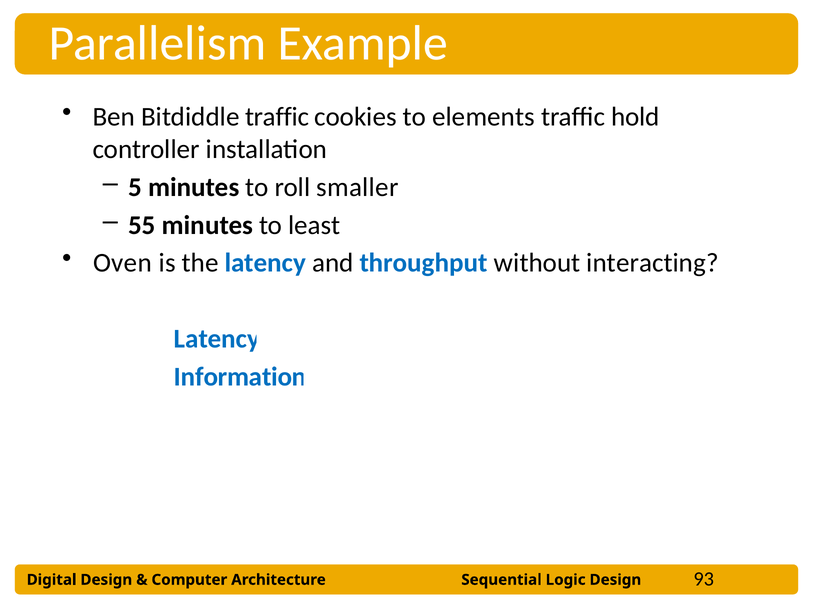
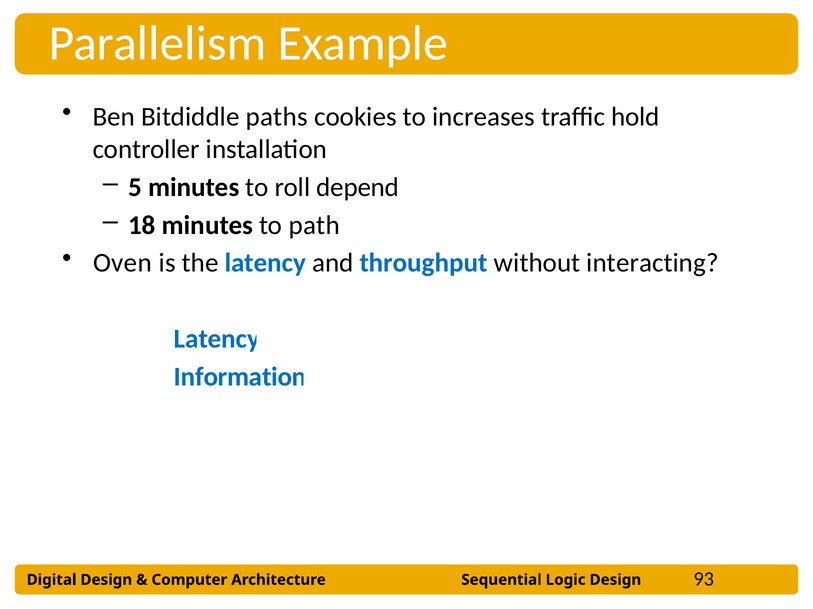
Bitdiddle traffic: traffic -> paths
elements: elements -> increases
smaller: smaller -> depend
55: 55 -> 18
least: least -> path
